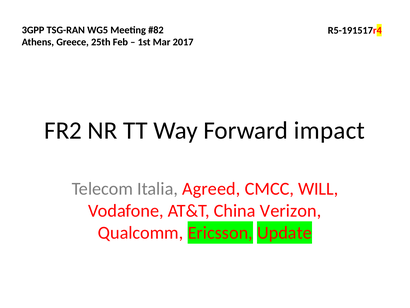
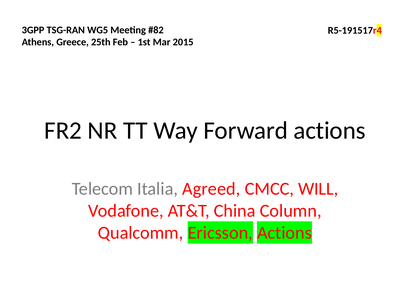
2017: 2017 -> 2015
Forward impact: impact -> actions
Verizon: Verizon -> Column
Ericsson Update: Update -> Actions
